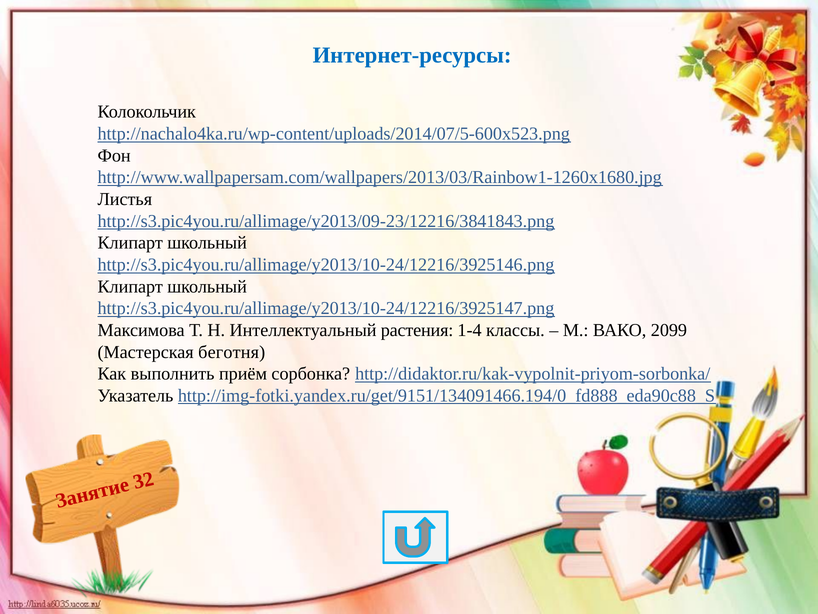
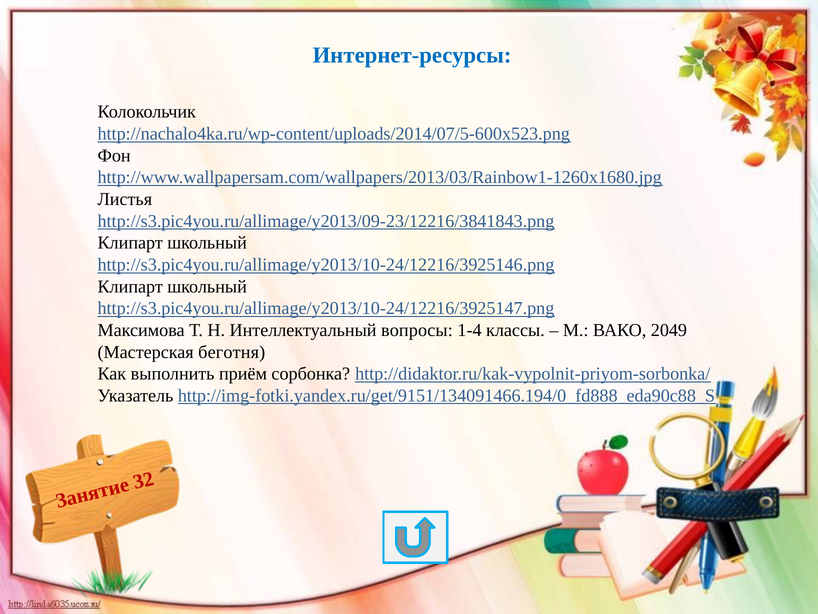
растения: растения -> вопросы
2099: 2099 -> 2049
